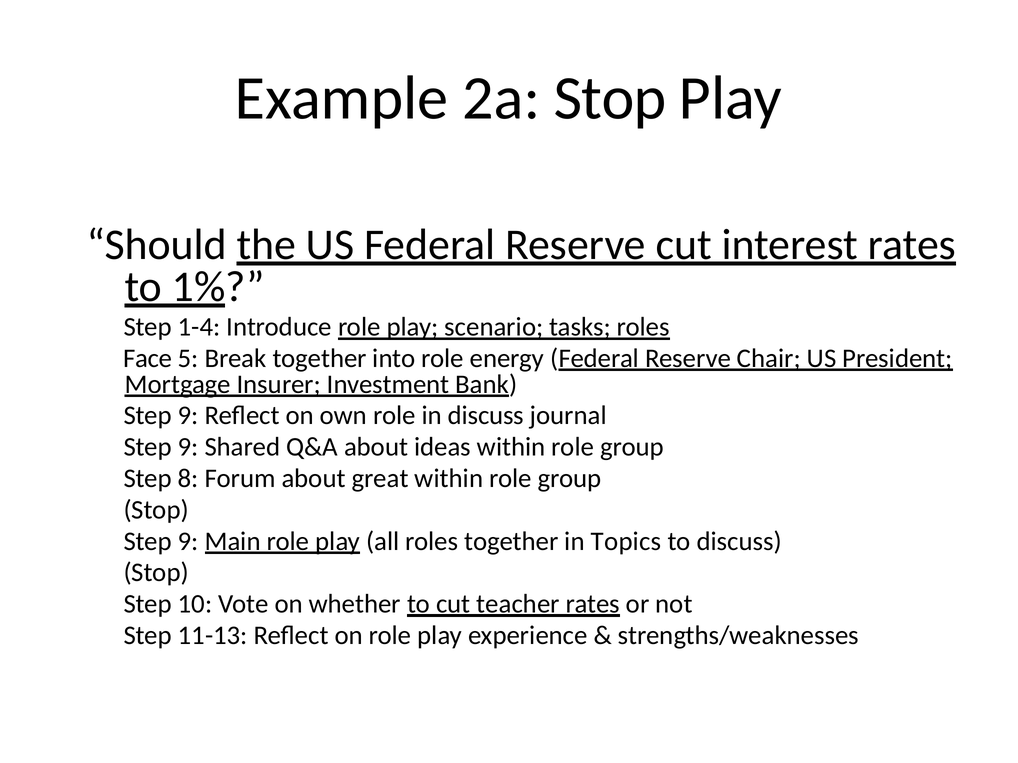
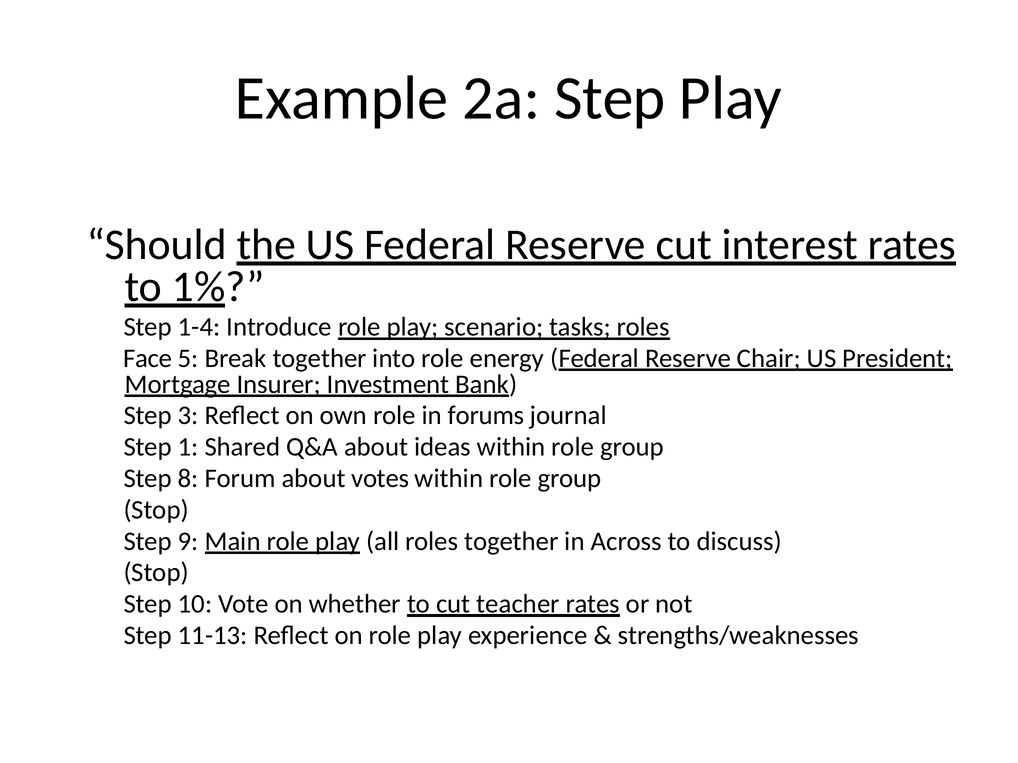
2a Stop: Stop -> Step
9 at (188, 416): 9 -> 3
in discuss: discuss -> forums
9 at (188, 447): 9 -> 1
great: great -> votes
Topics: Topics -> Across
